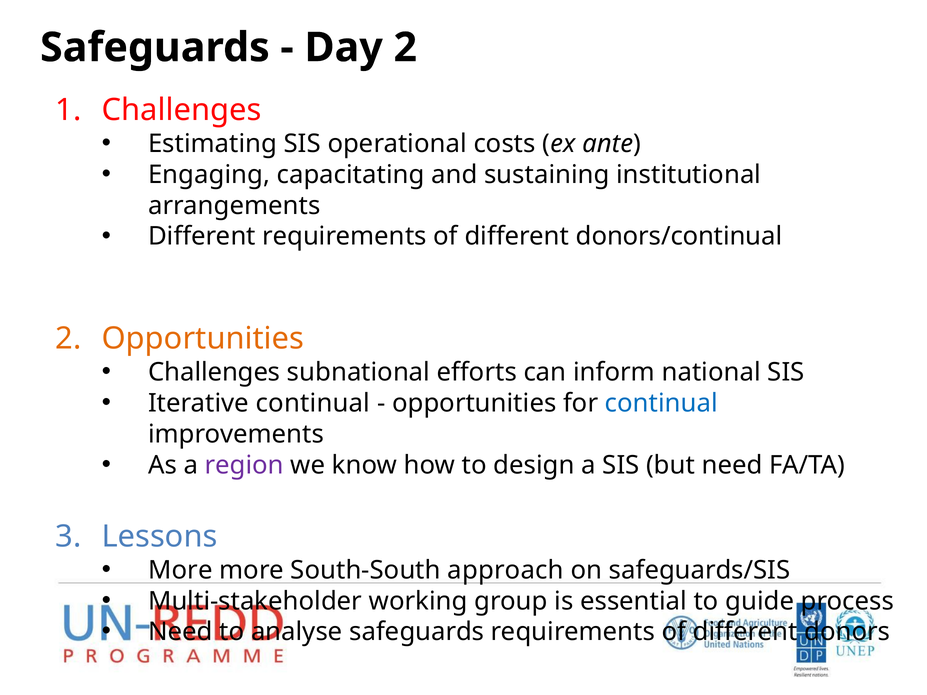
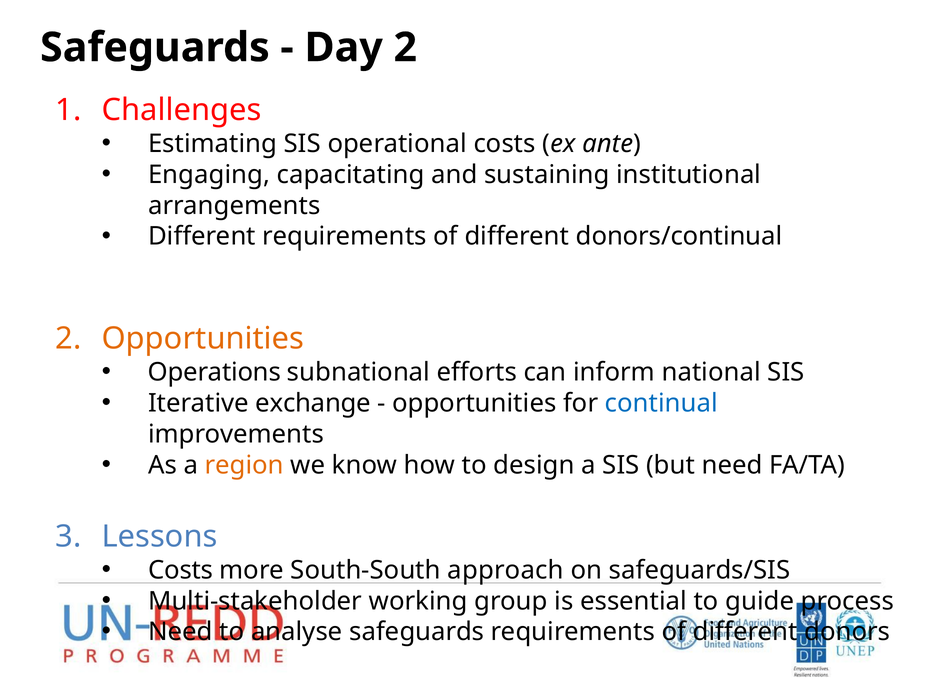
Challenges at (214, 373): Challenges -> Operations
Iterative continual: continual -> exchange
region colour: purple -> orange
More at (180, 570): More -> Costs
